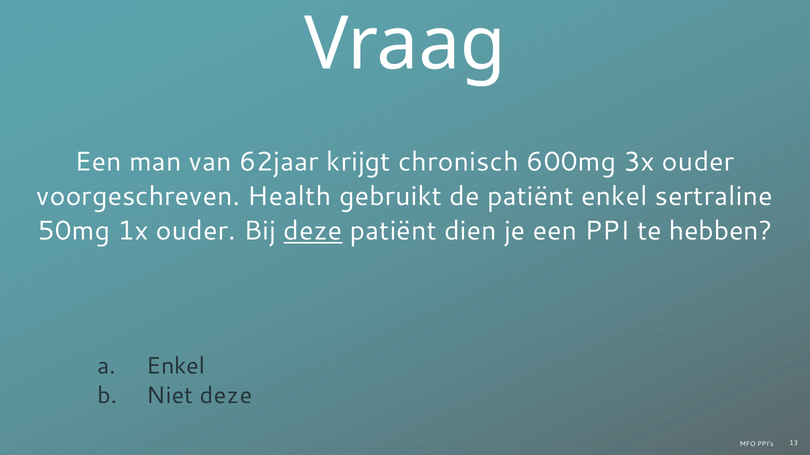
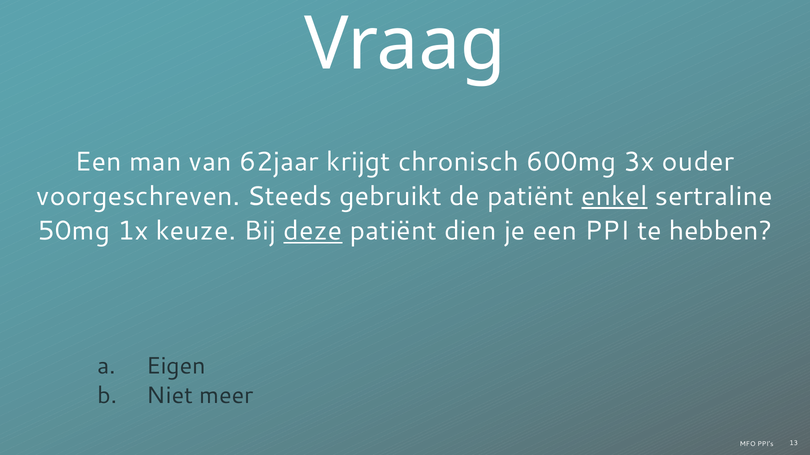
Health: Health -> Steeds
enkel at (614, 197) underline: none -> present
1x ouder: ouder -> keuze
Enkel at (176, 366): Enkel -> Eigen
Niet deze: deze -> meer
